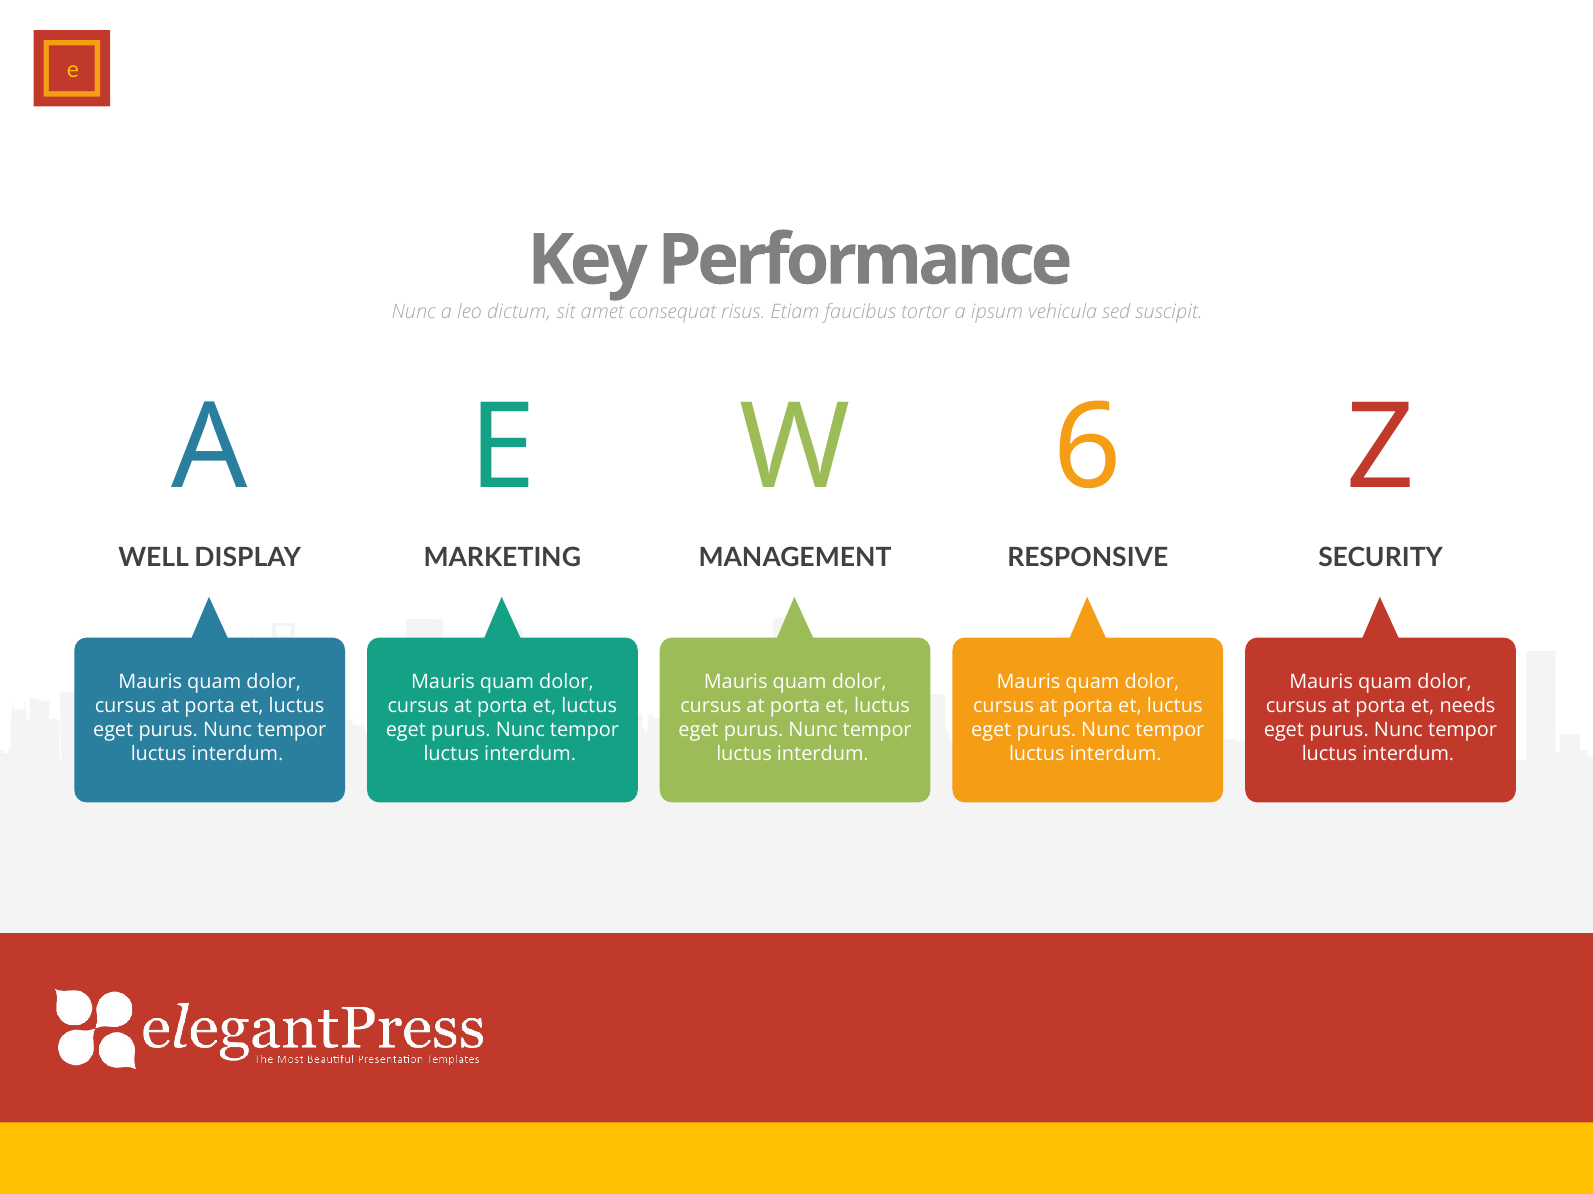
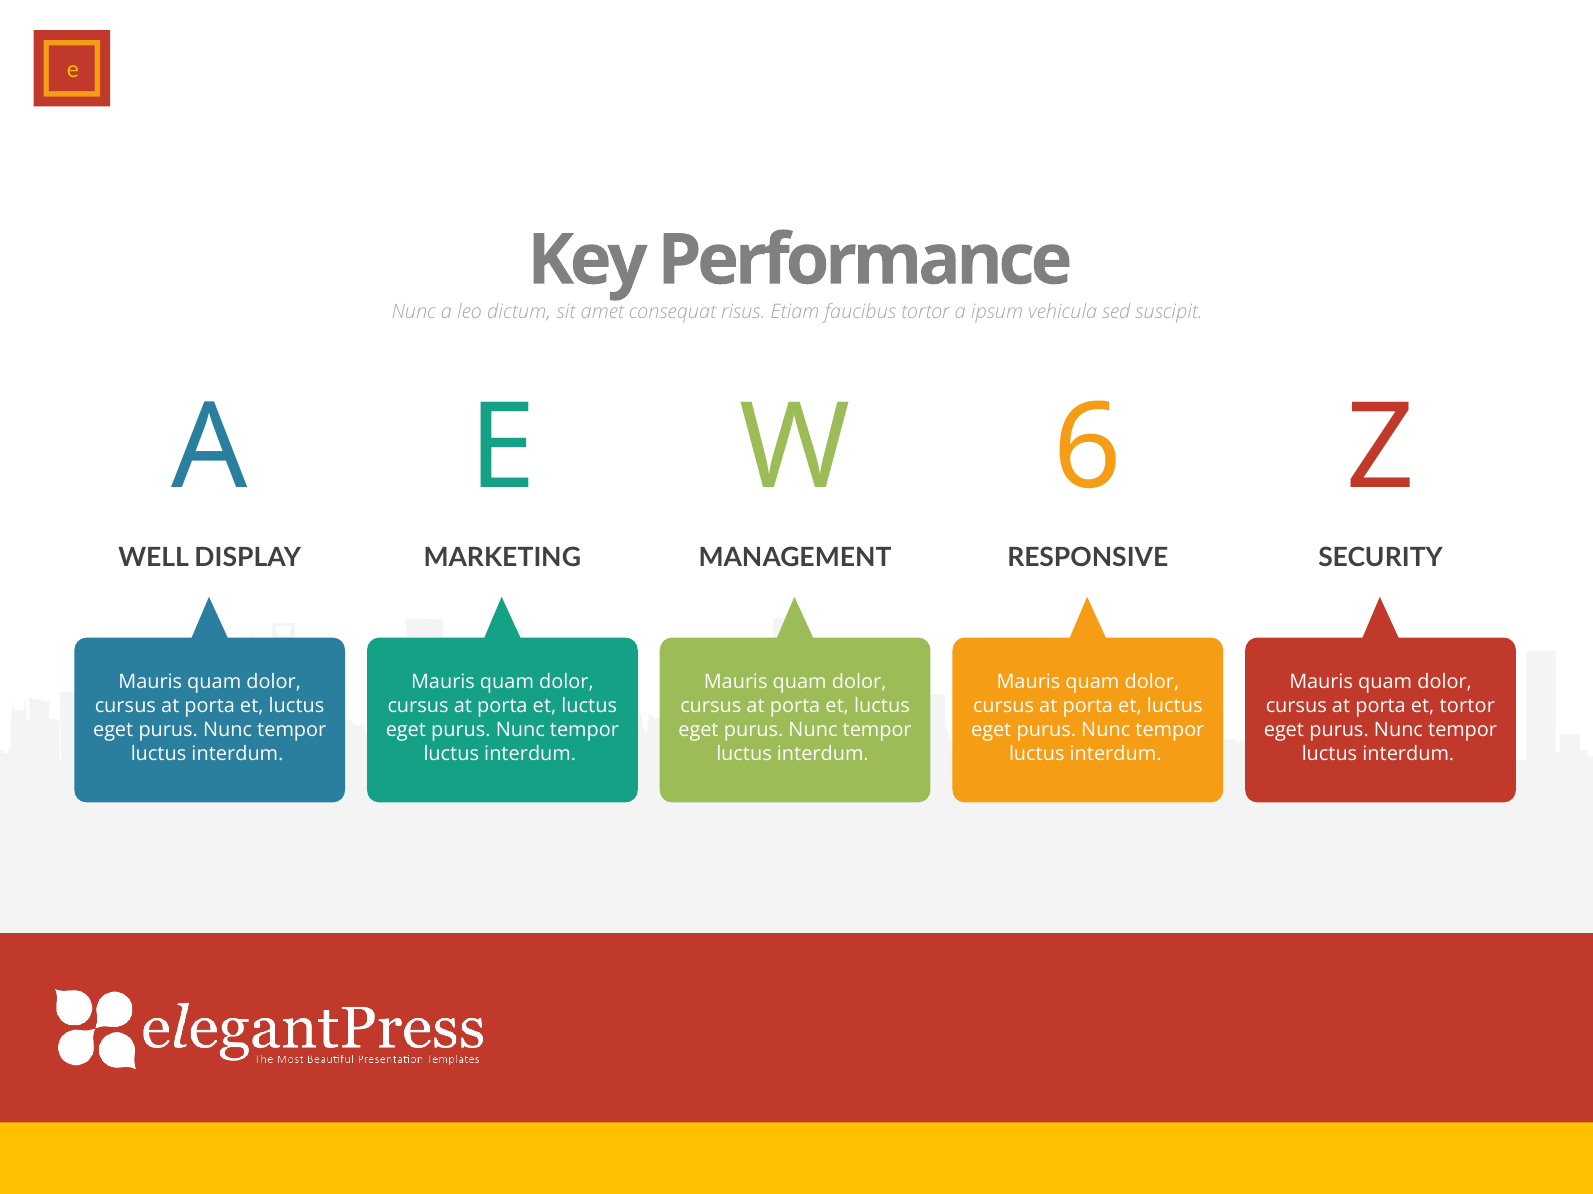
et needs: needs -> tortor
